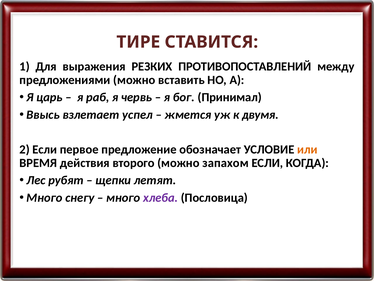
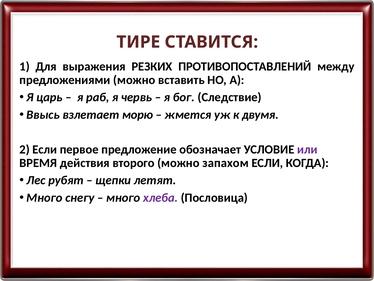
Принимал: Принимал -> Следствие
успел: успел -> морю
или colour: orange -> purple
